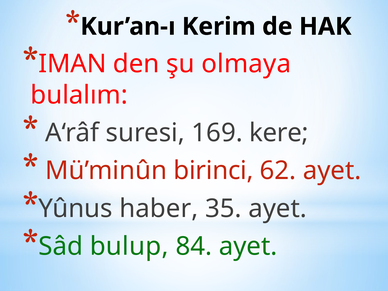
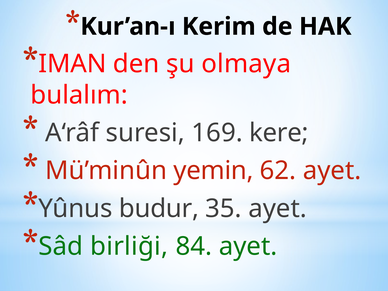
birinci: birinci -> yemin
haber: haber -> budur
bulup: bulup -> birliği
